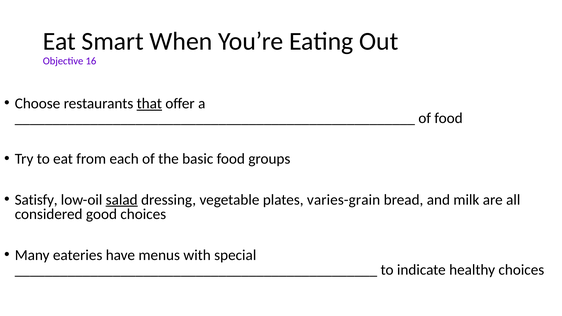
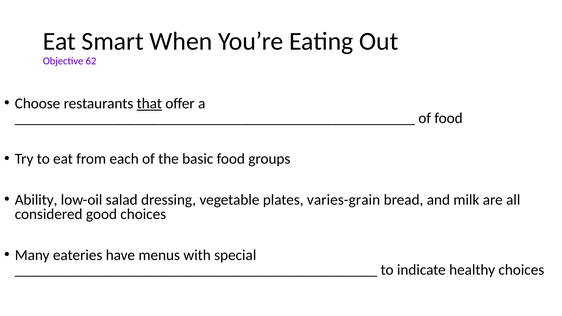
16: 16 -> 62
Satisfy: Satisfy -> Ability
salad underline: present -> none
